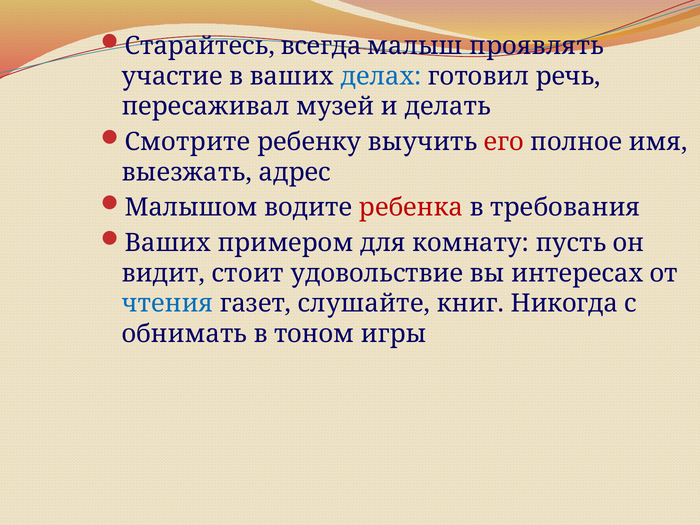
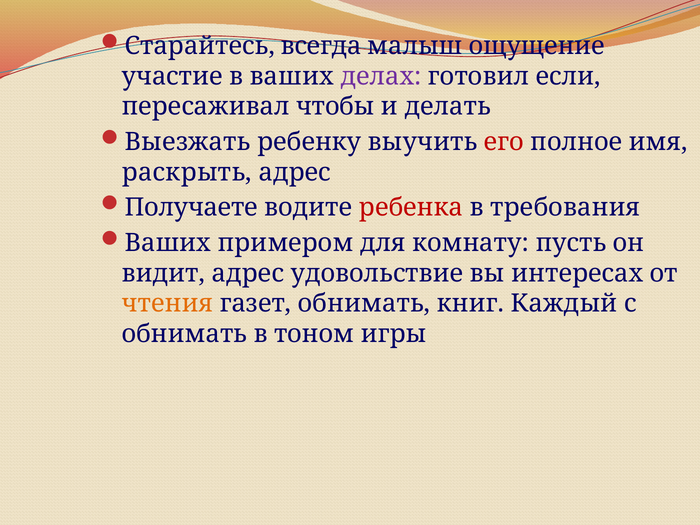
проявлять: проявлять -> ощущение
делах colour: blue -> purple
речь: речь -> если
музей: музей -> чтобы
Смотрите: Смотрите -> Выезжать
выезжать: выезжать -> раскрыть
Малышом: Малышом -> Получаете
видит стоит: стоит -> адрес
чтения colour: blue -> orange
газет слушайте: слушайте -> обнимать
Никогда: Никогда -> Каждый
